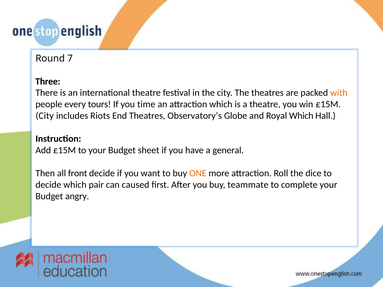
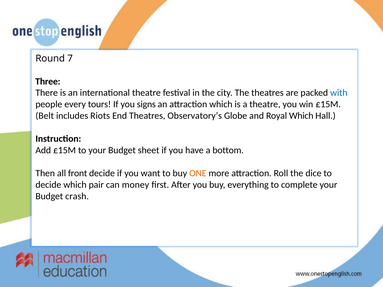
with colour: orange -> blue
time: time -> signs
City at (45, 116): City -> Belt
general: general -> bottom
caused: caused -> money
teammate: teammate -> everything
angry: angry -> crash
